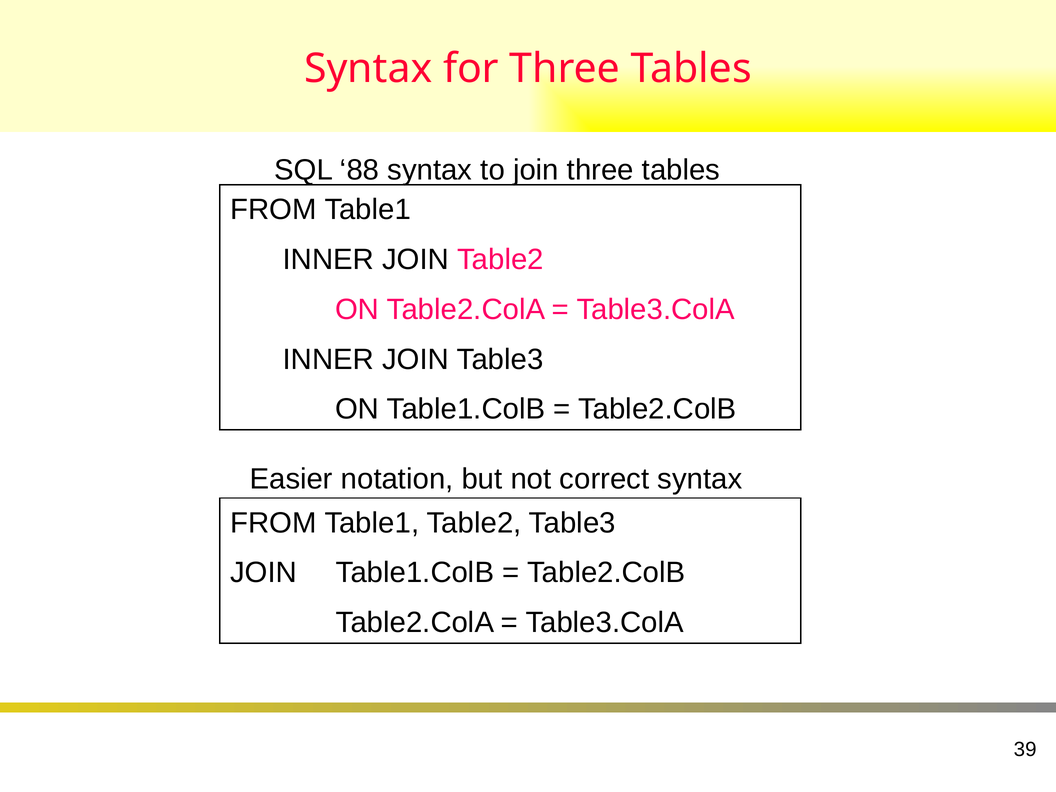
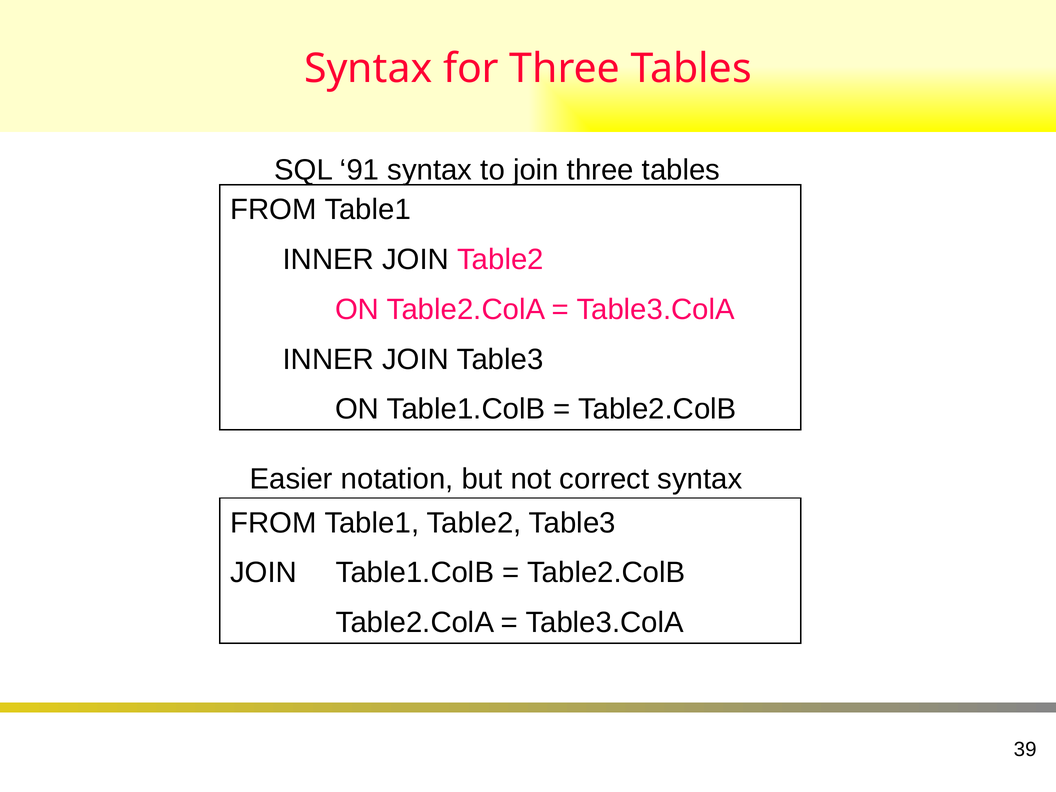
88: 88 -> 91
